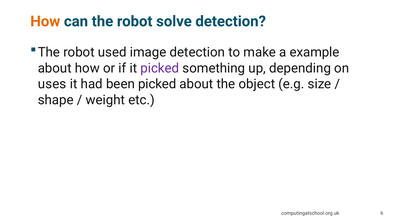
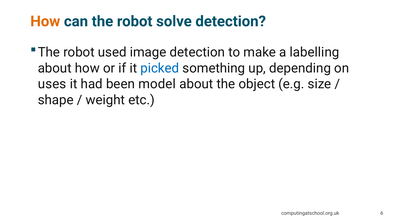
example: example -> labelling
picked at (160, 68) colour: purple -> blue
been picked: picked -> model
